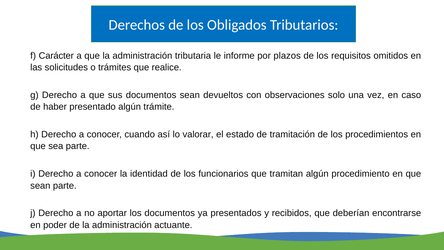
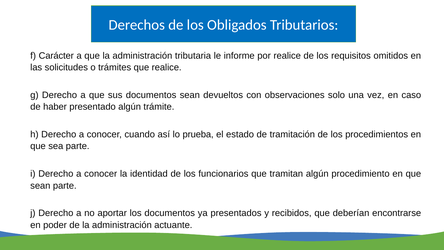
por plazos: plazos -> realice
valorar: valorar -> prueba
